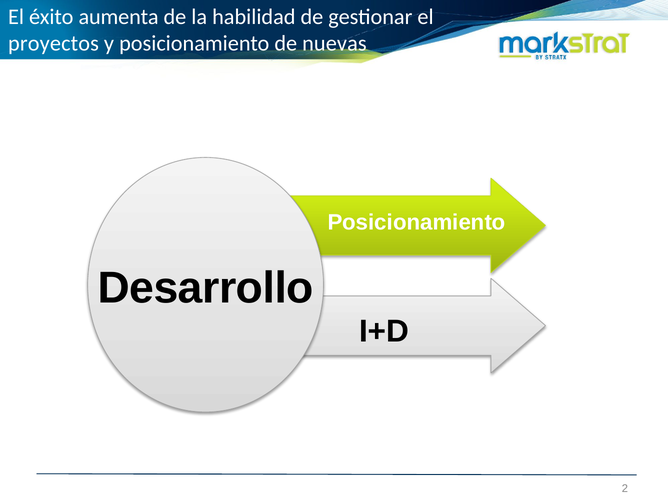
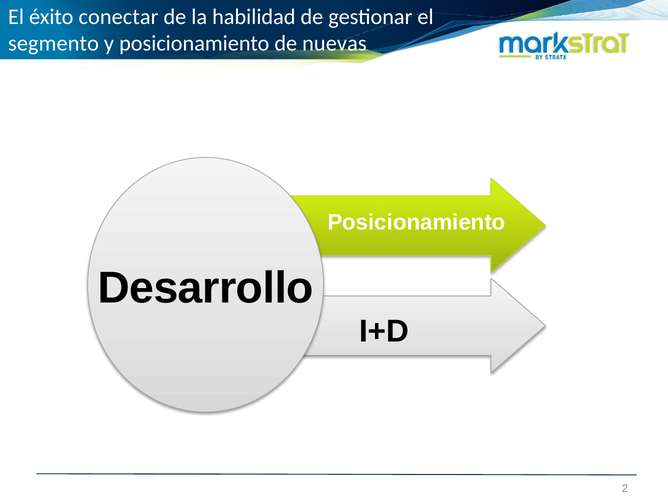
aumenta: aumenta -> conectar
proyectos: proyectos -> segmento
